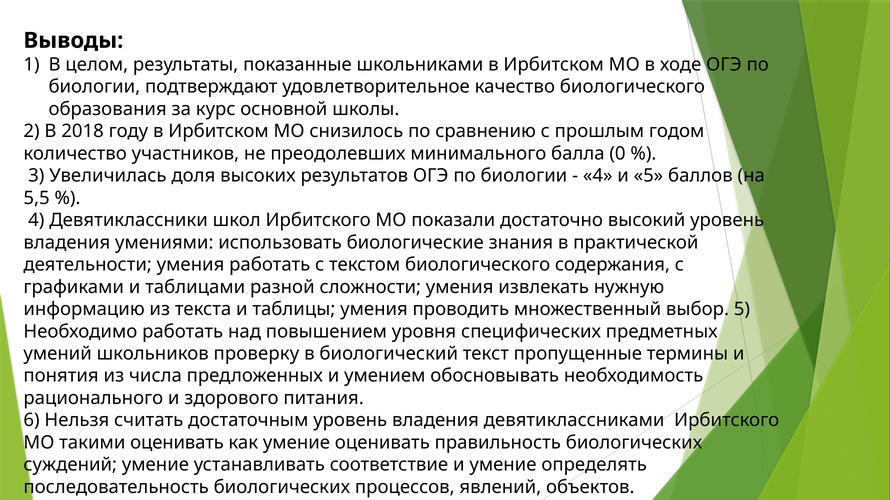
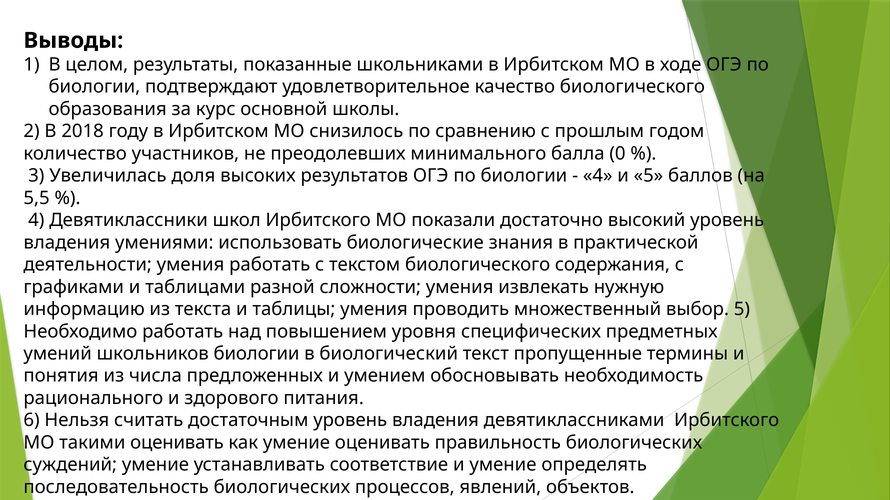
школьников проверку: проверку -> биологии
